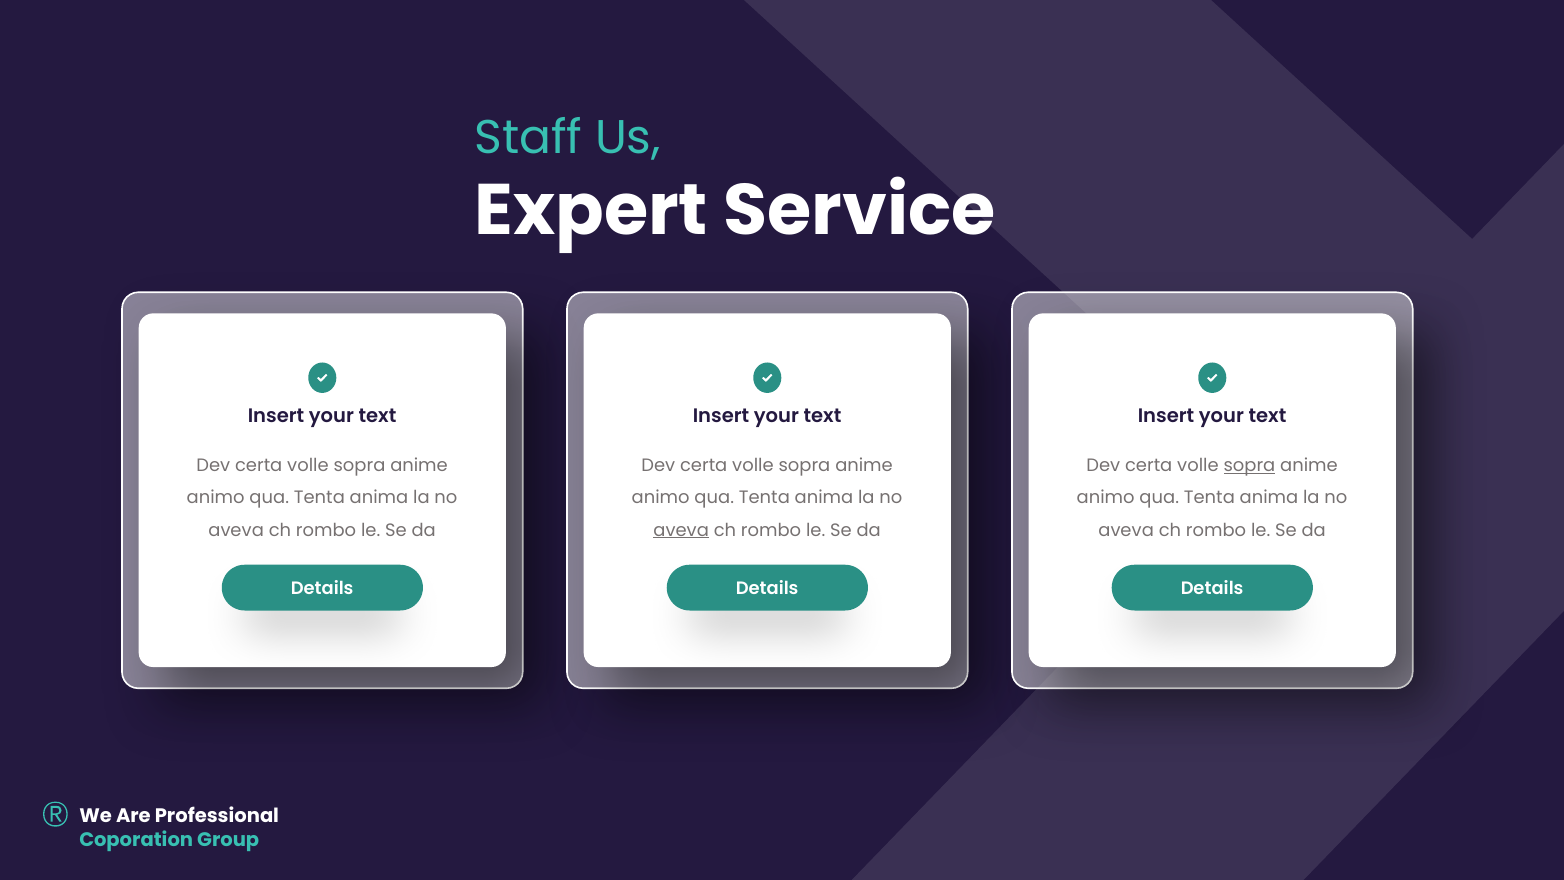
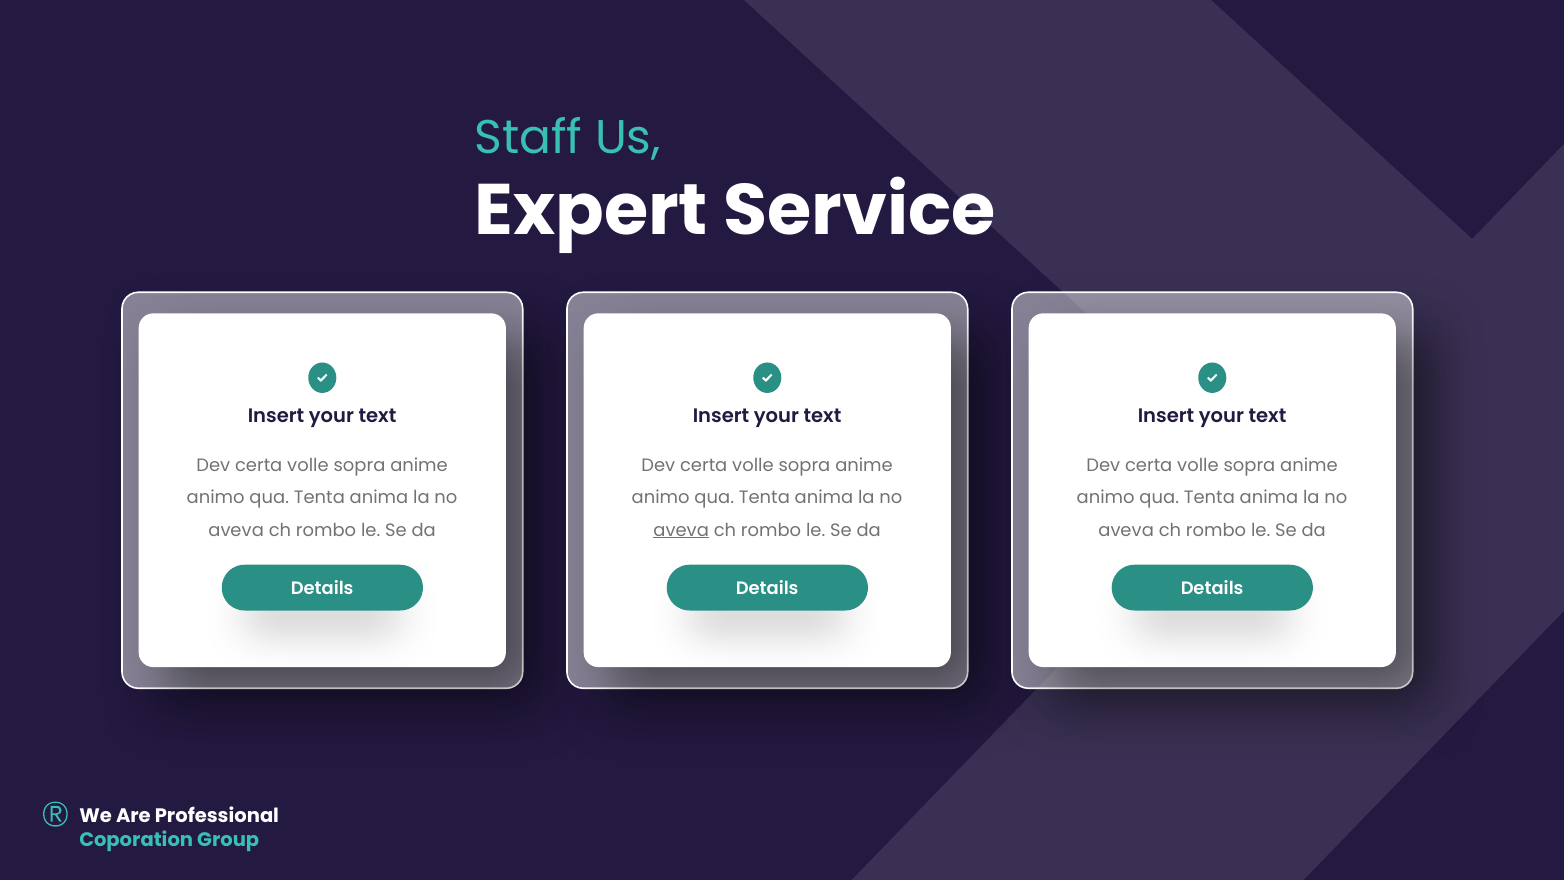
sopra at (1249, 465) underline: present -> none
